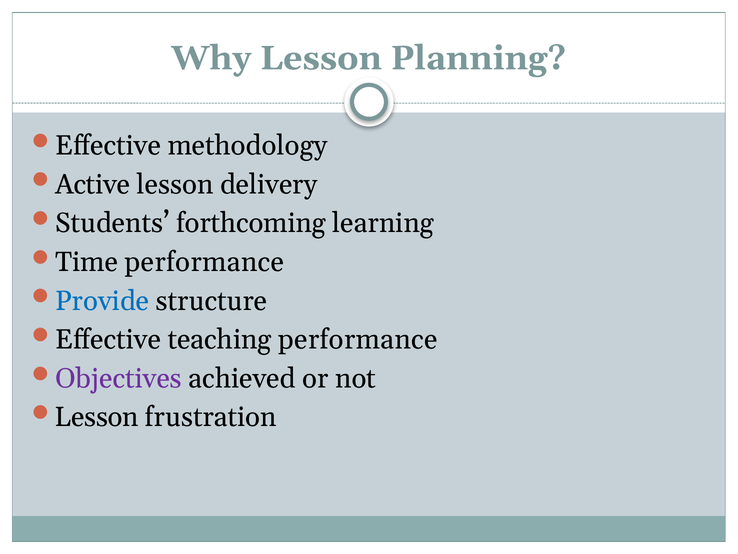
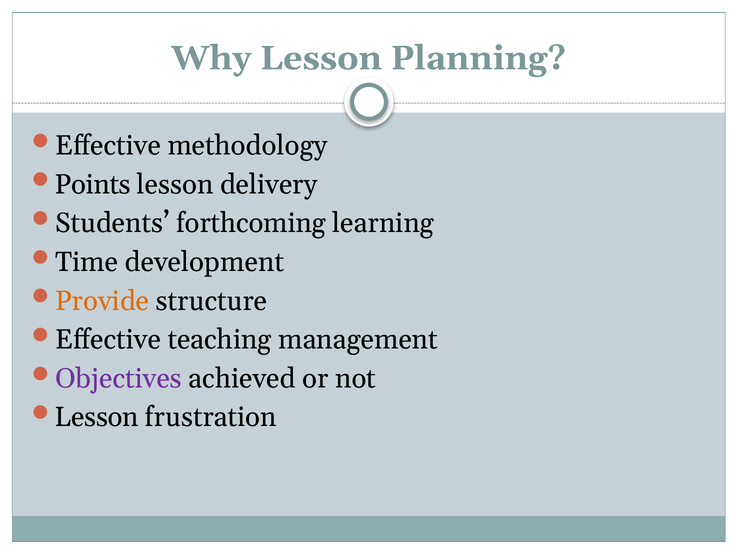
Active: Active -> Points
Time performance: performance -> development
Provide colour: blue -> orange
teaching performance: performance -> management
